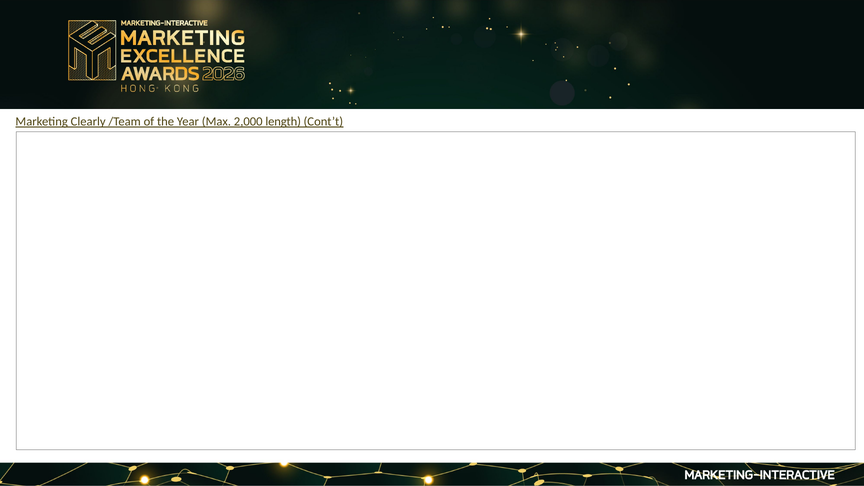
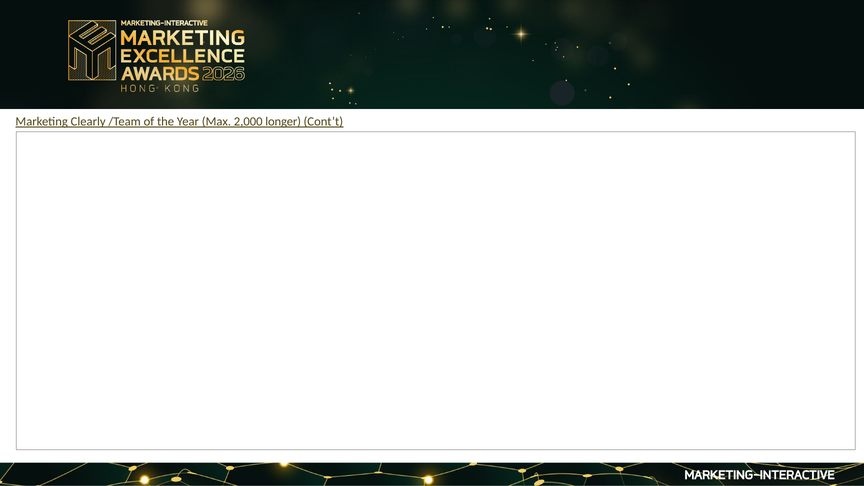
length: length -> longer
